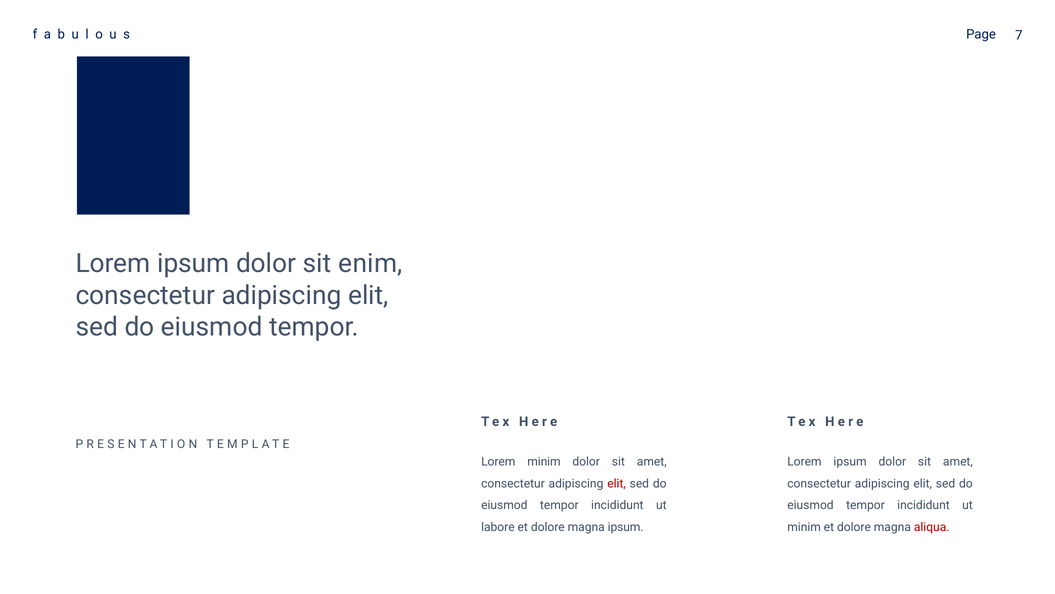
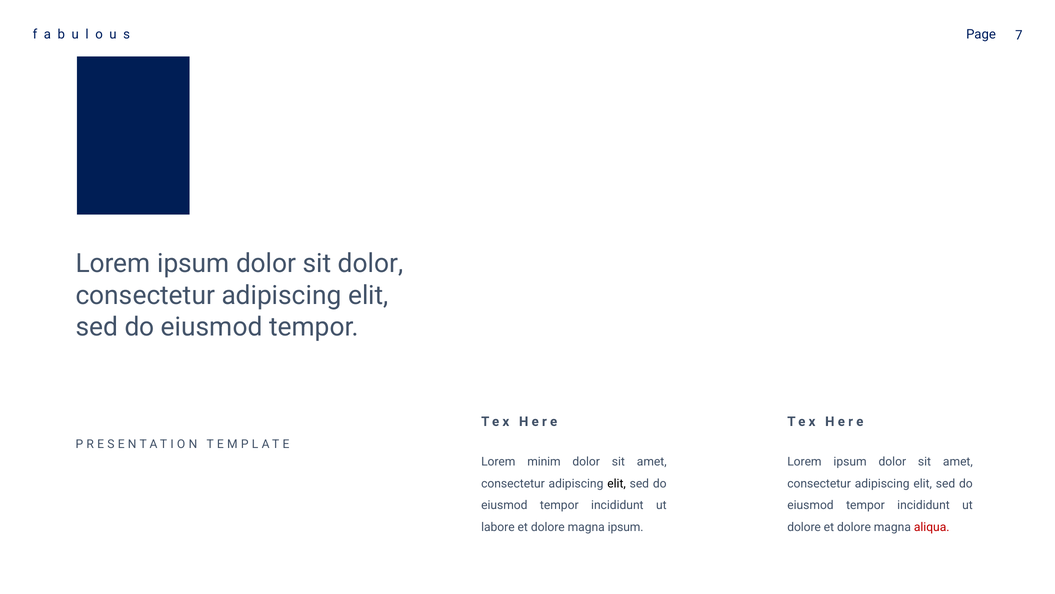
sit enim: enim -> dolor
elit at (617, 483) colour: red -> black
minim at (804, 527): minim -> dolore
